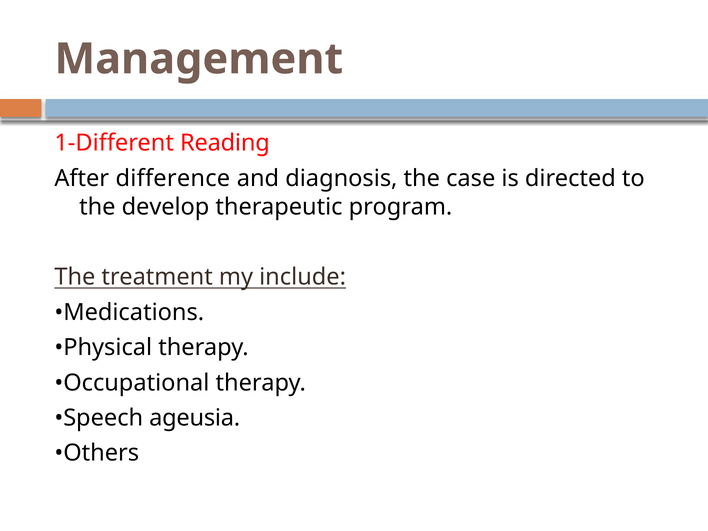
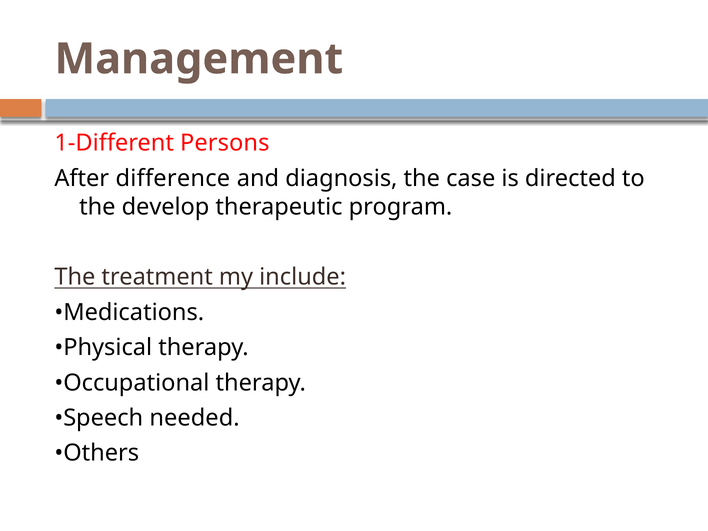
Reading: Reading -> Persons
ageusia: ageusia -> needed
